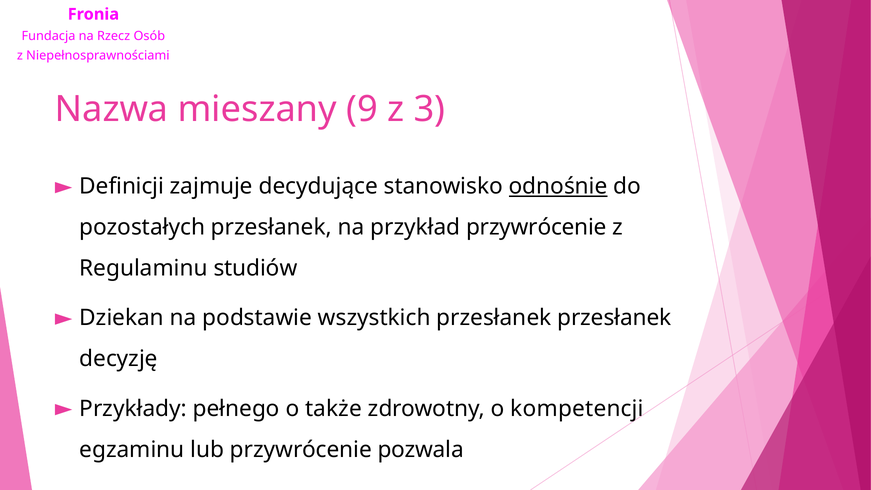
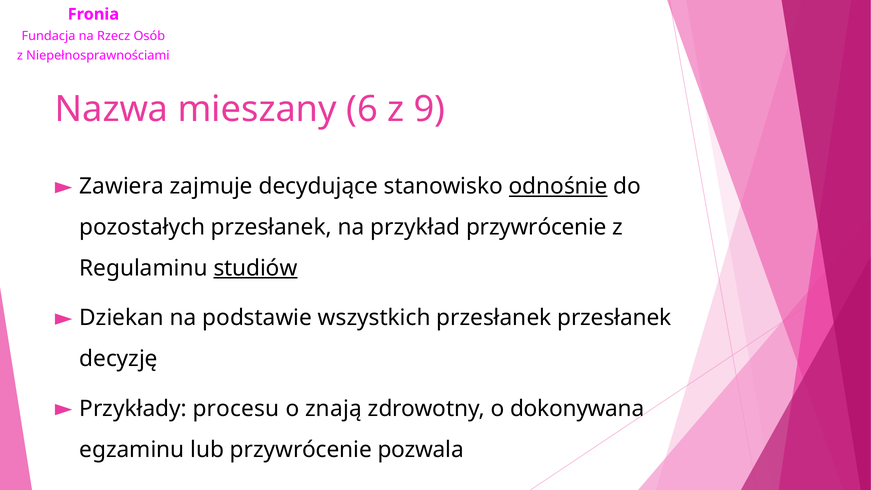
9: 9 -> 6
3: 3 -> 9
Definicji: Definicji -> Zawiera
studiów underline: none -> present
pełnego: pełnego -> procesu
także: także -> znają
kompetencji: kompetencji -> dokonywana
